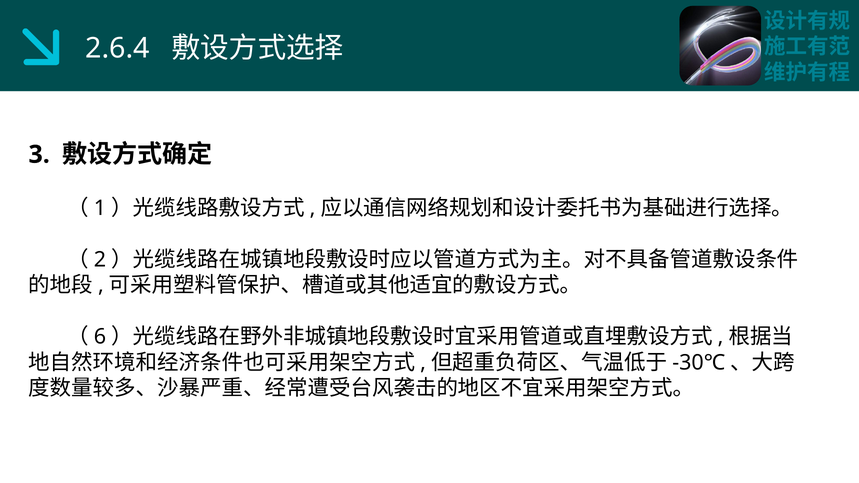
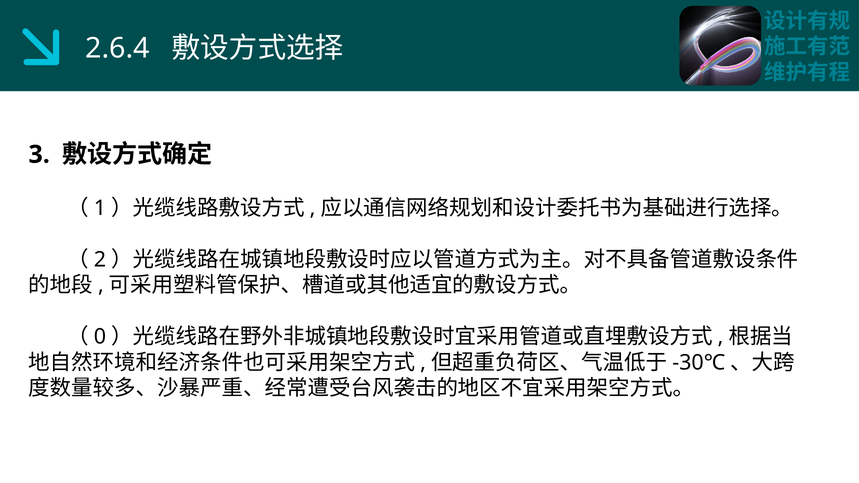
6: 6 -> 0
